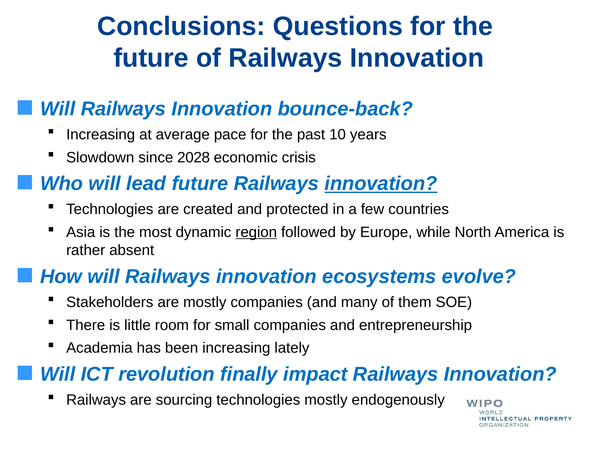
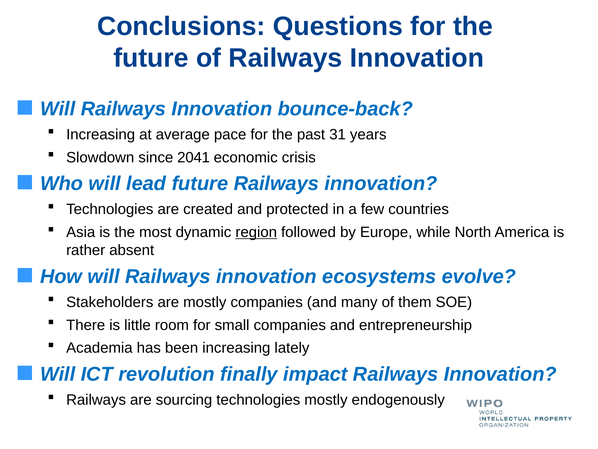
10: 10 -> 31
2028: 2028 -> 2041
innovation at (381, 184) underline: present -> none
